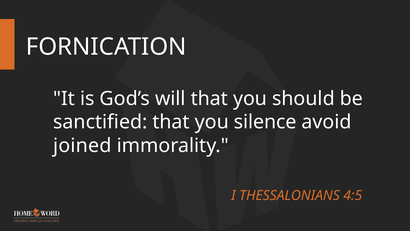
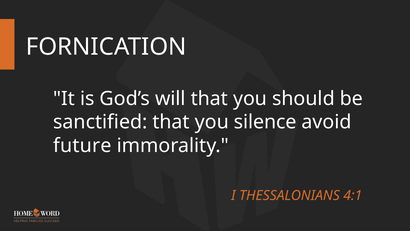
joined: joined -> future
4:5: 4:5 -> 4:1
